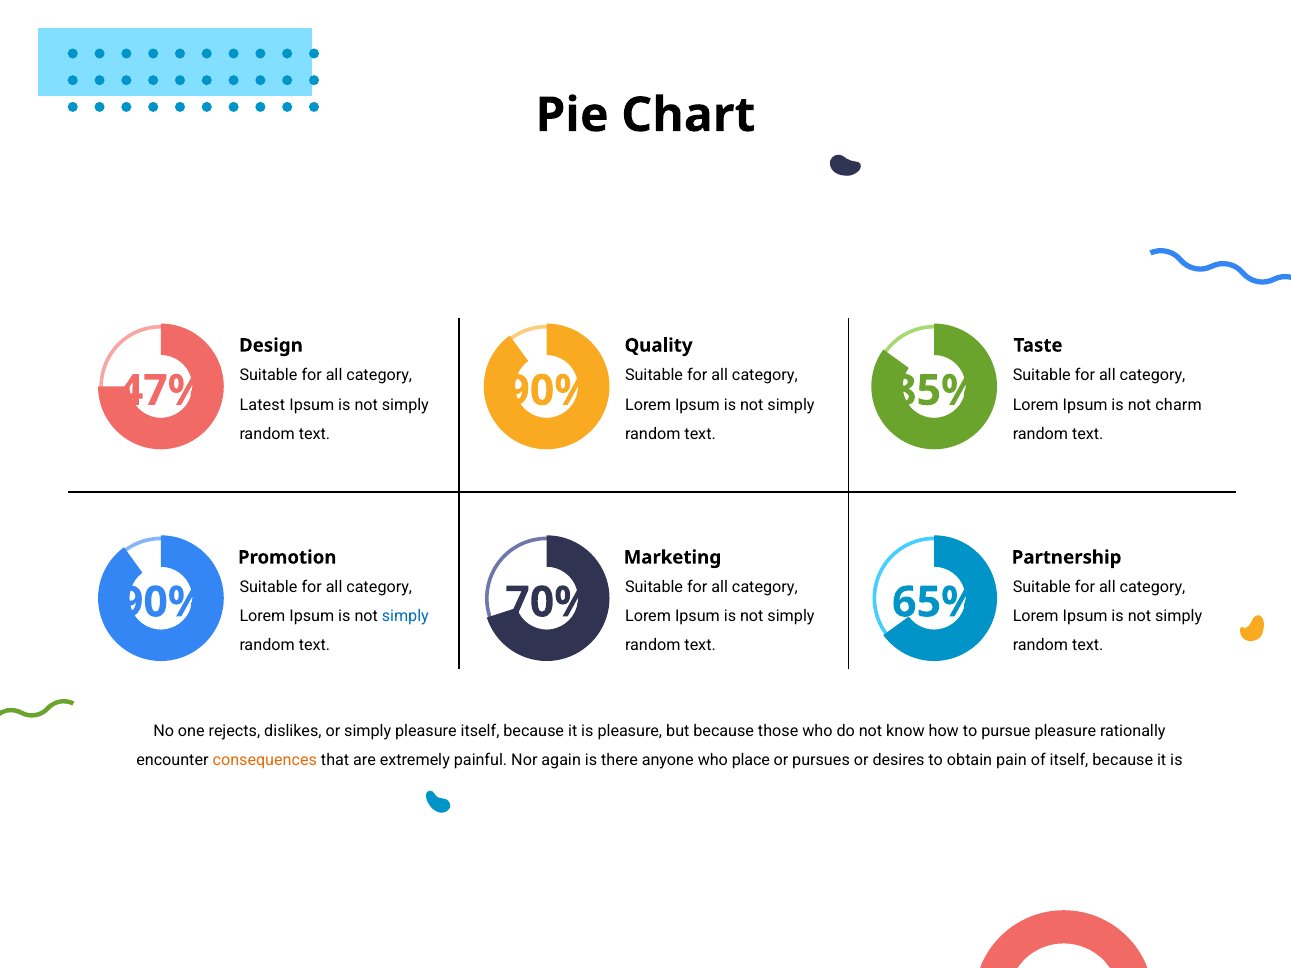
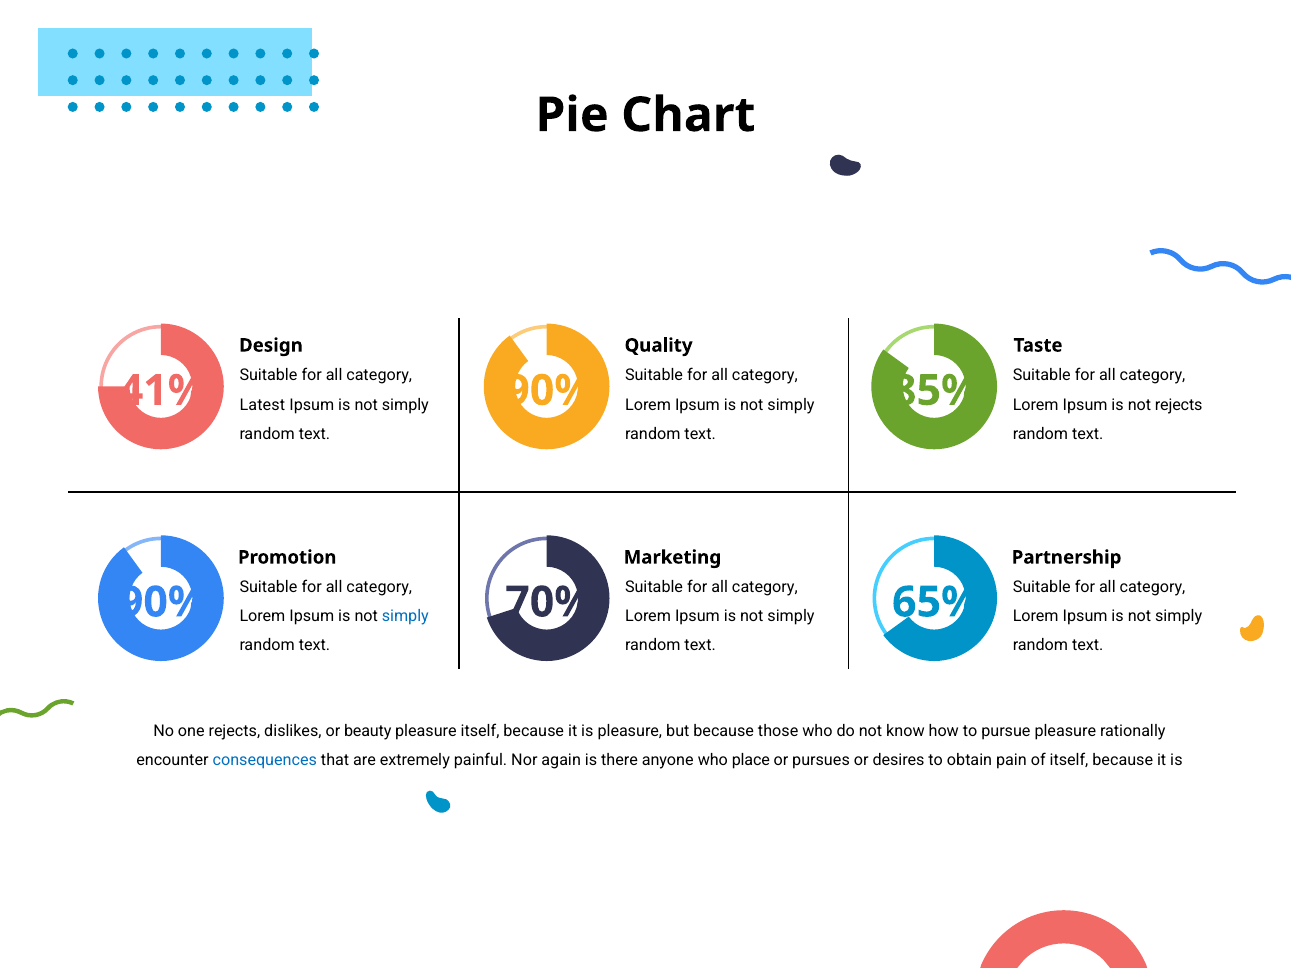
47%: 47% -> 41%
not charm: charm -> rejects
or simply: simply -> beauty
consequences colour: orange -> blue
